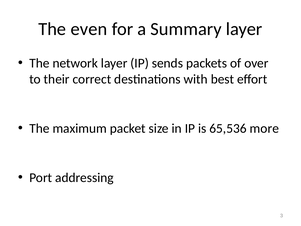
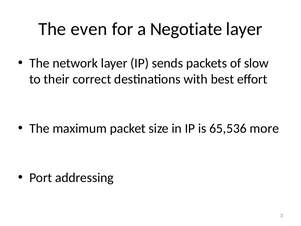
Summary: Summary -> Negotiate
over: over -> slow
